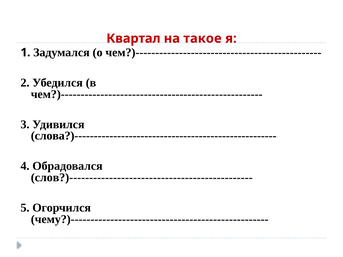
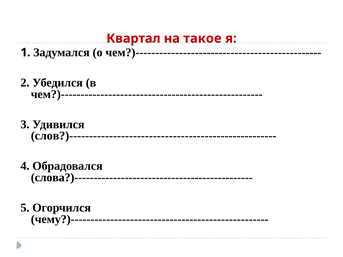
слова?)----------------------------------------------------: слова?)---------------------------------------------------- -> слов?)----------------------------------------------------
слов?)----------------------------------------------: слов?)---------------------------------------------- -> слова?)----------------------------------------------
